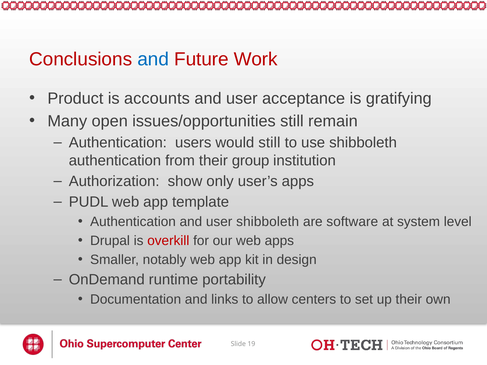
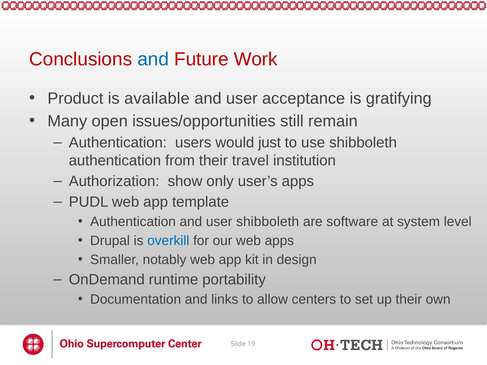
accounts: accounts -> available
would still: still -> just
group: group -> travel
overkill colour: red -> blue
